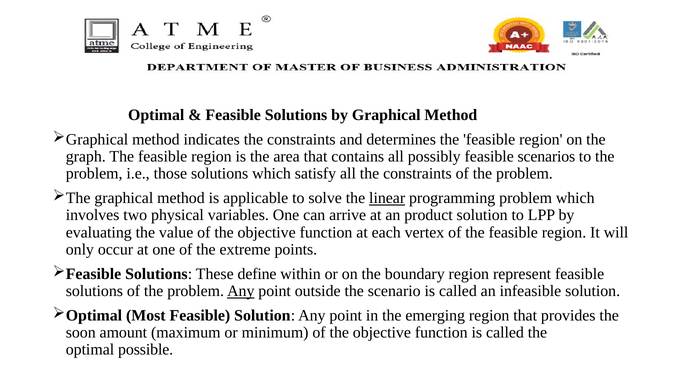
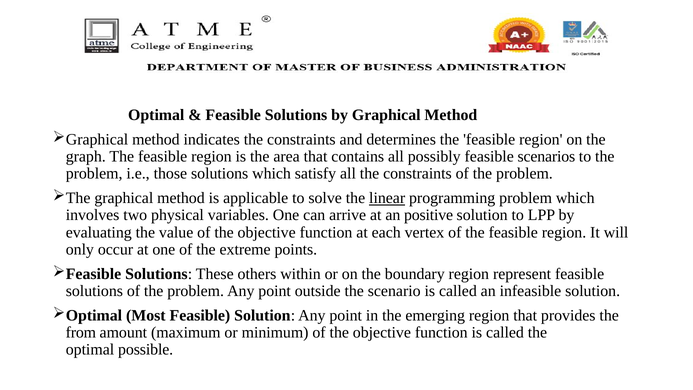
product: product -> positive
define: define -> others
Any at (241, 291) underline: present -> none
soon: soon -> from
